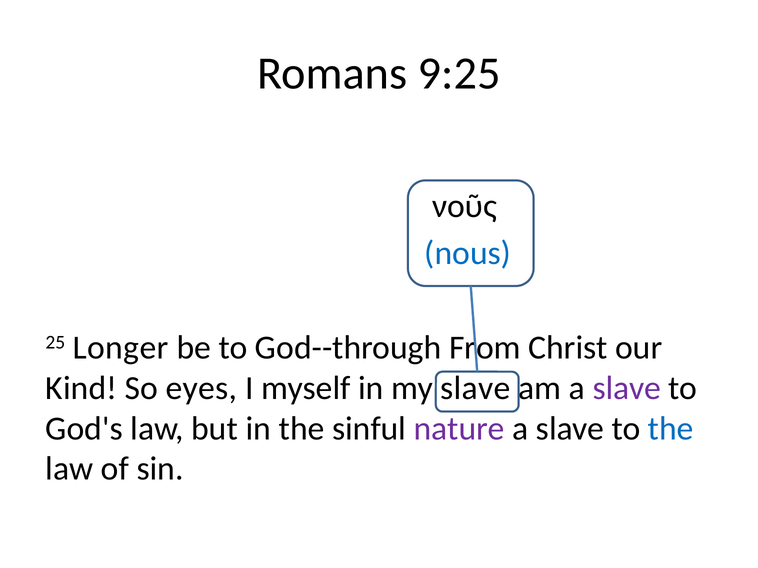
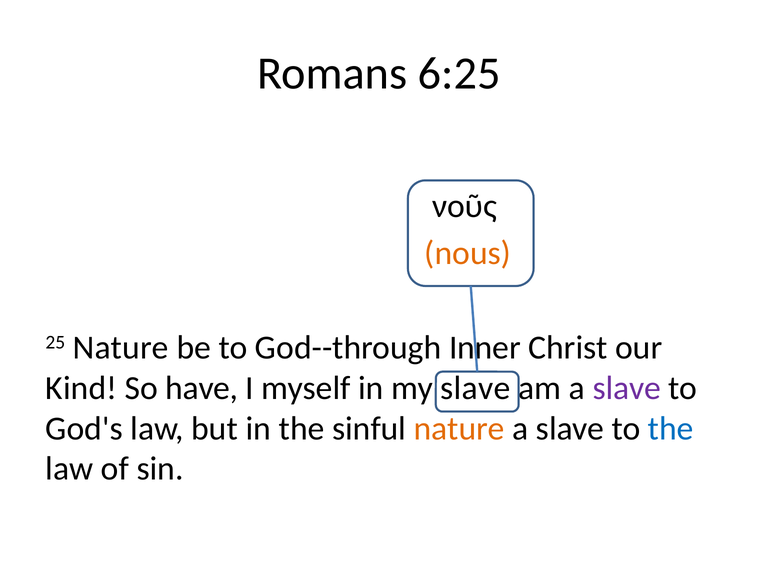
9:25: 9:25 -> 6:25
nous colour: blue -> orange
25 Longer: Longer -> Nature
From: From -> Inner
eyes: eyes -> have
nature at (459, 429) colour: purple -> orange
